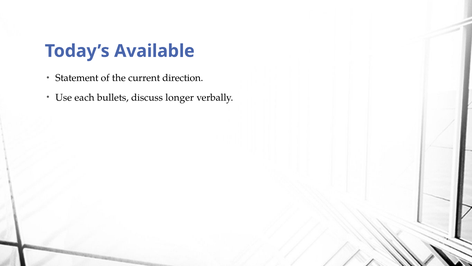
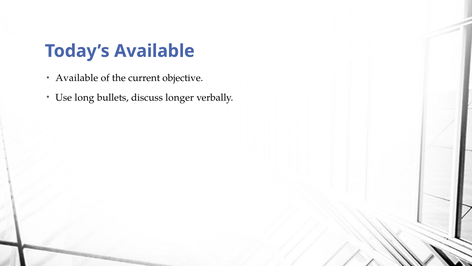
Statement at (77, 78): Statement -> Available
direction: direction -> objective
each: each -> long
